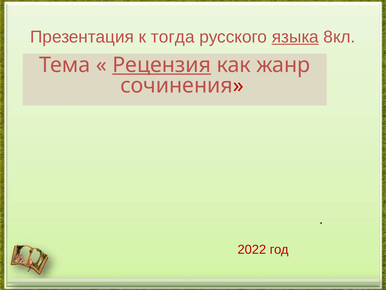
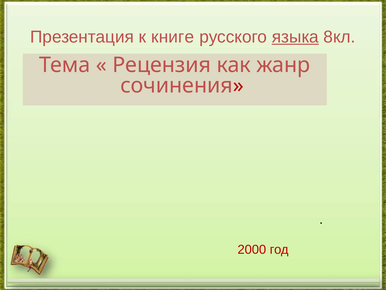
тогда: тогда -> книге
Рецензия underline: present -> none
2022: 2022 -> 2000
